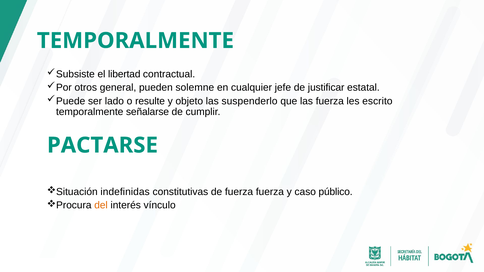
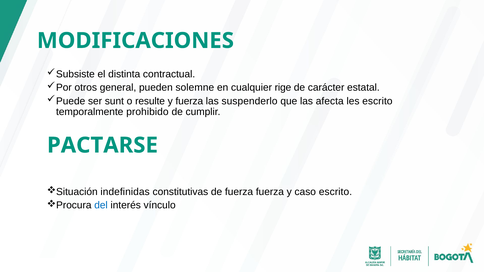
TEMPORALMENTE at (135, 41): TEMPORALMENTE -> MODIFICACIONES
libertad: libertad -> distinta
jefe: jefe -> rige
justificar: justificar -> carácter
lado: lado -> sunt
y objeto: objeto -> fuerza
las fuerza: fuerza -> afecta
señalarse: señalarse -> prohibido
caso público: público -> escrito
del colour: orange -> blue
